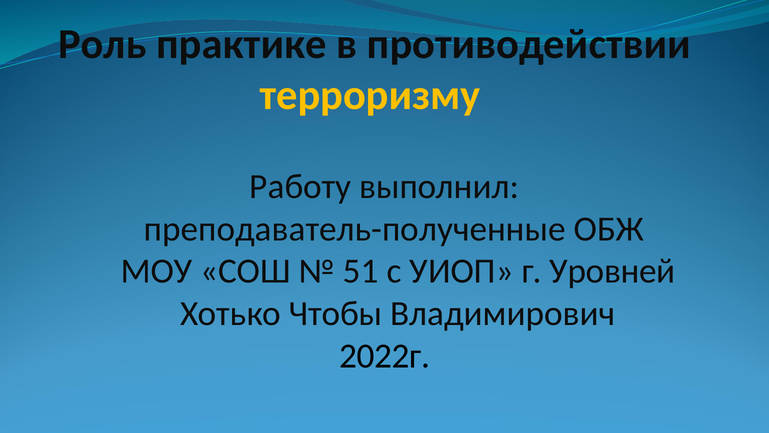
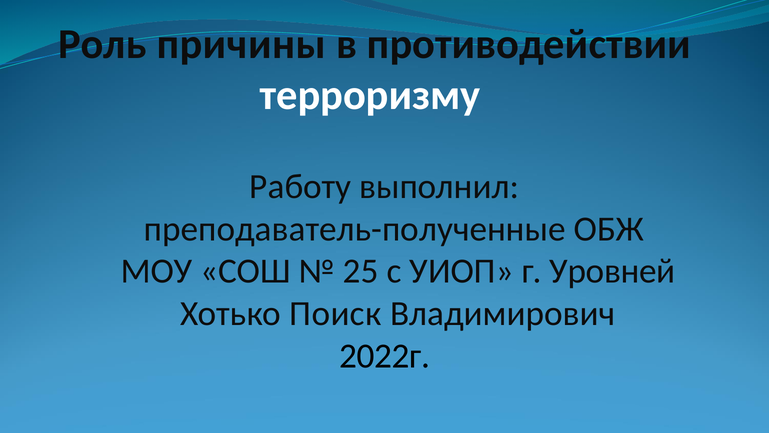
практике: практике -> причины
терроризму colour: yellow -> white
51: 51 -> 25
Чтобы: Чтобы -> Поиск
